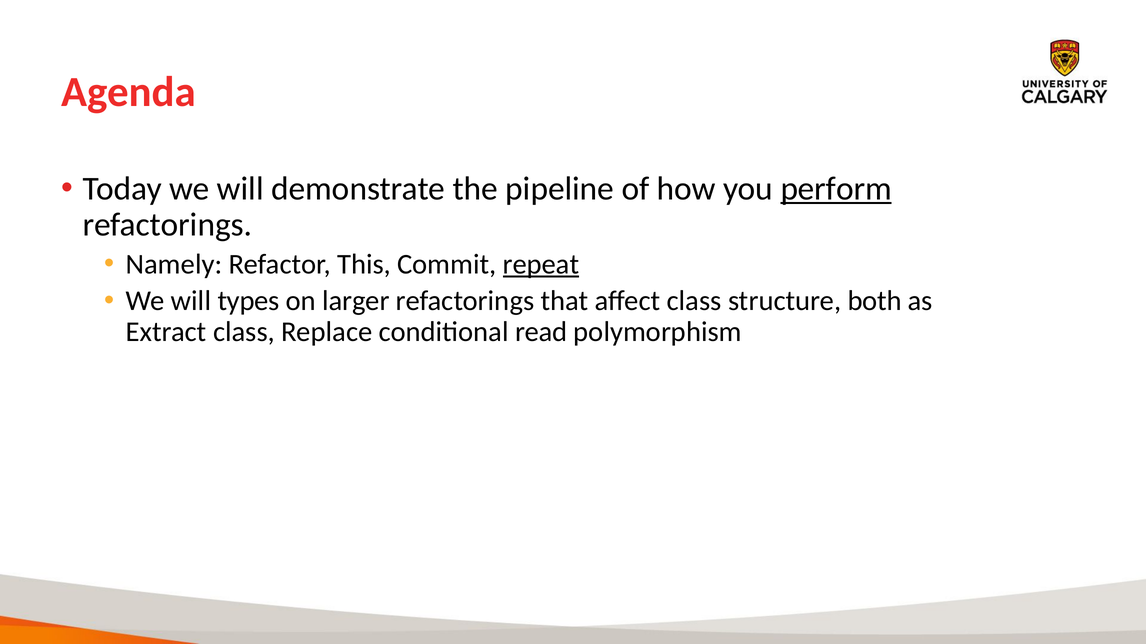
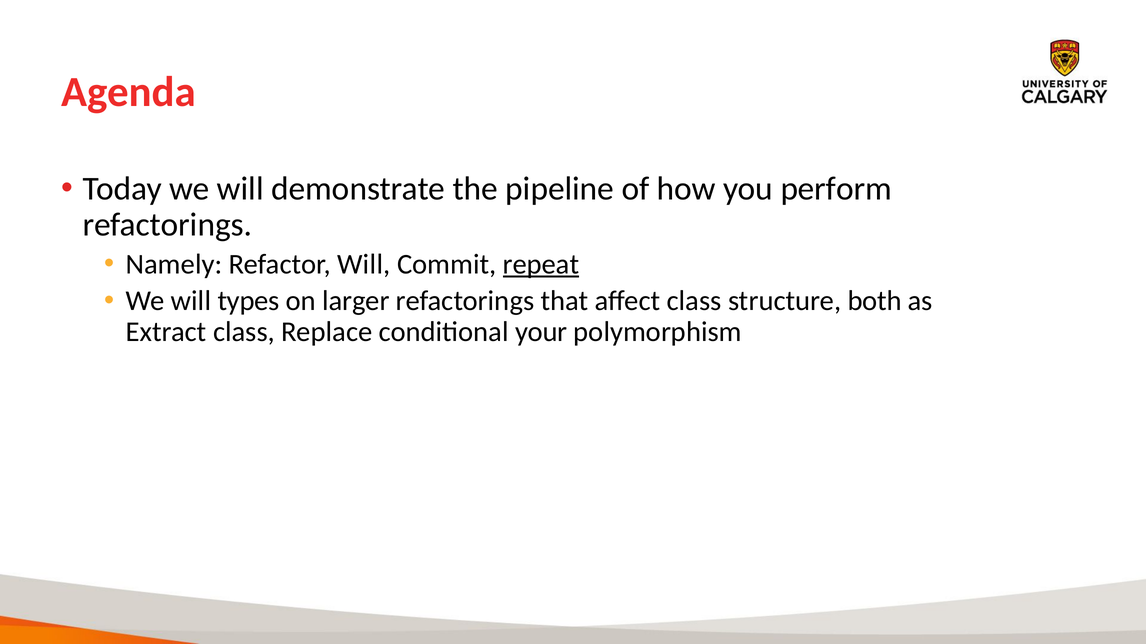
perform underline: present -> none
Refactor This: This -> Will
read: read -> your
